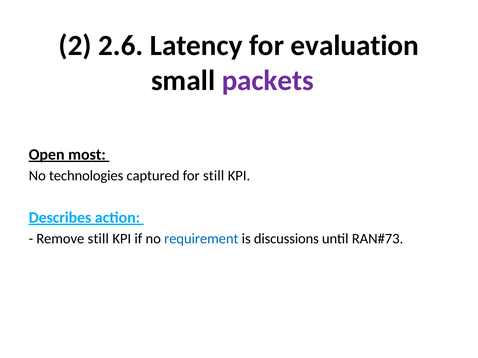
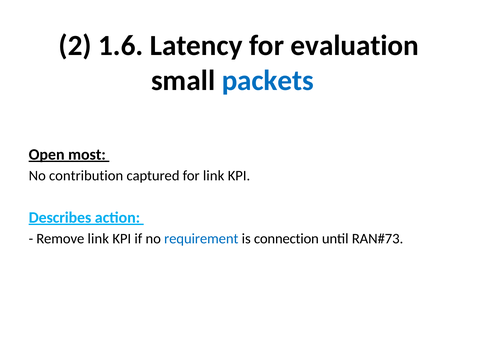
2.6: 2.6 -> 1.6
packets colour: purple -> blue
technologies: technologies -> contribution
for still: still -> link
Remove still: still -> link
discussions: discussions -> connection
